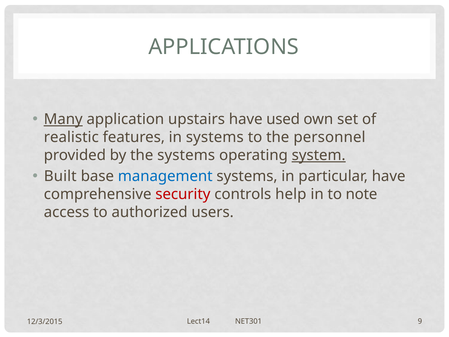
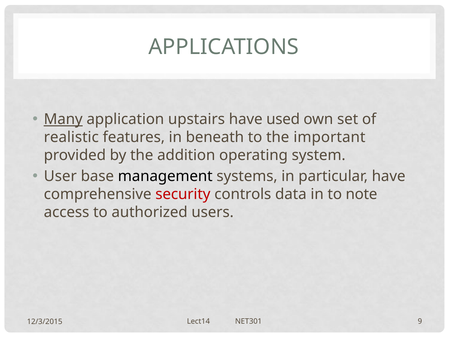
in systems: systems -> beneath
personnel: personnel -> important
the systems: systems -> addition
system underline: present -> none
Built: Built -> User
management colour: blue -> black
help: help -> data
